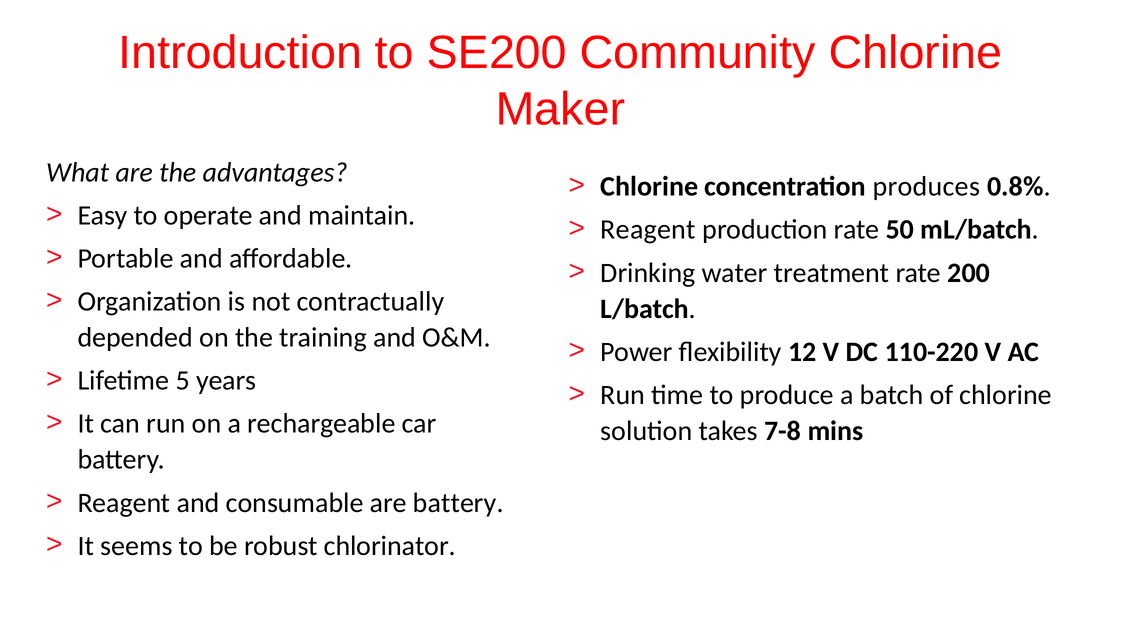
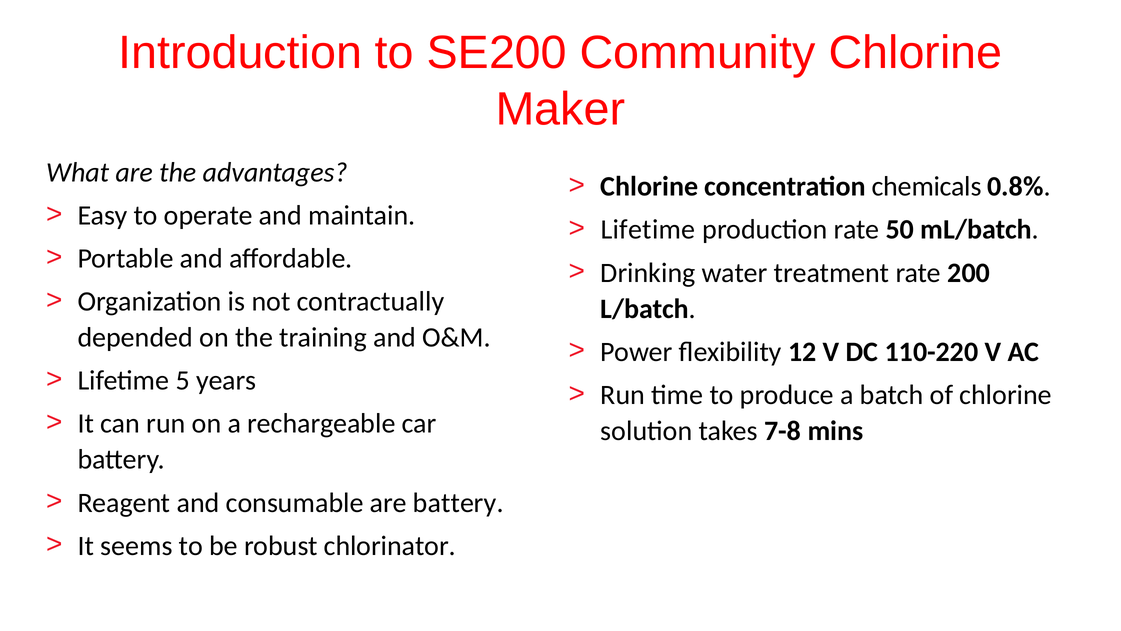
produces: produces -> chemicals
Reagent at (648, 230): Reagent -> Lifetime
